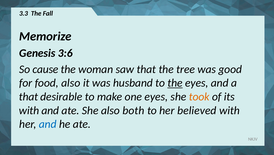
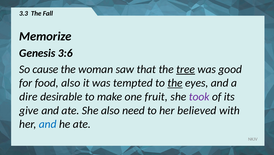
tree underline: none -> present
husband: husband -> tempted
that at (29, 96): that -> dire
one eyes: eyes -> fruit
took colour: orange -> purple
with at (29, 110): with -> give
both: both -> need
